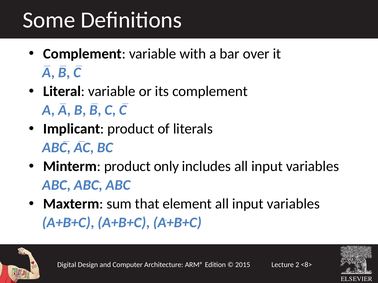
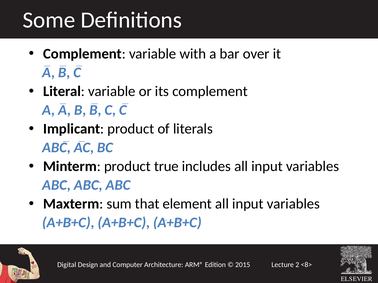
only: only -> true
